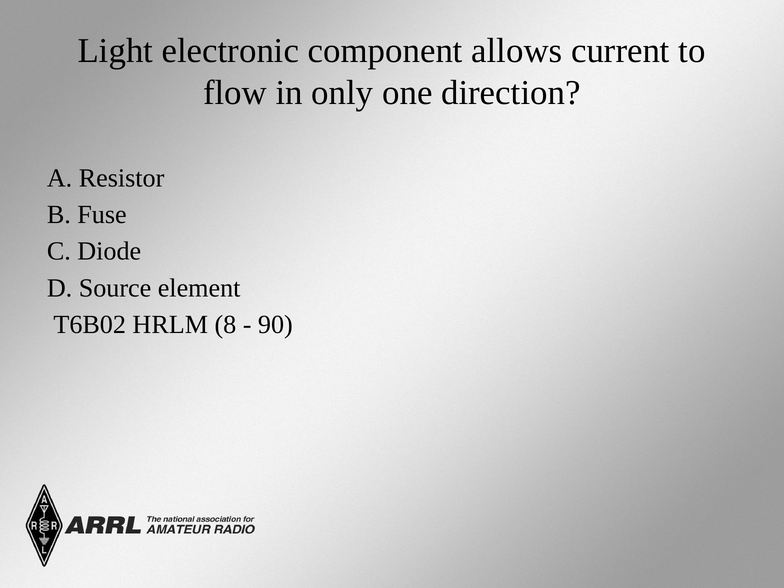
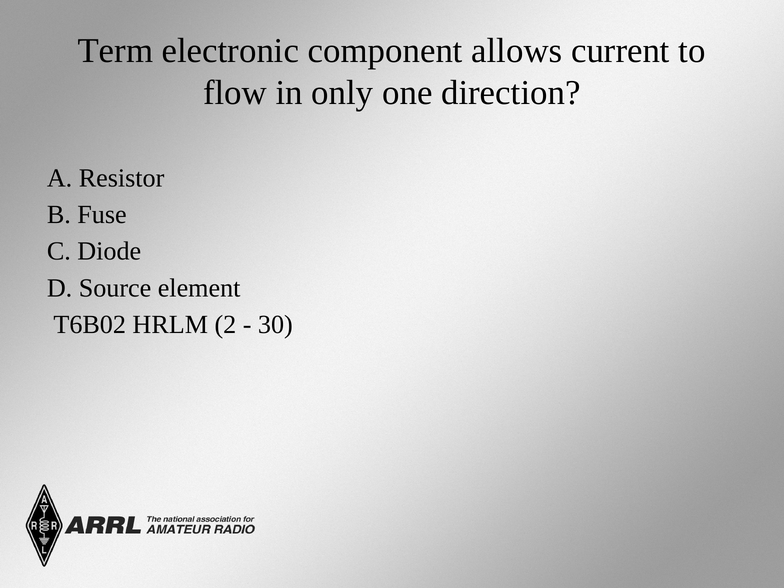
Light: Light -> Term
8: 8 -> 2
90: 90 -> 30
